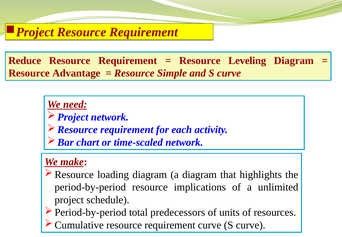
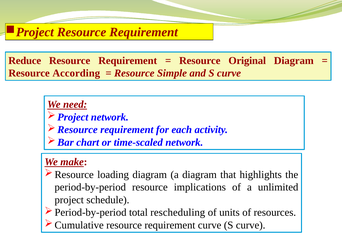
Leveling: Leveling -> Original
Advantage: Advantage -> According
predecessors: predecessors -> rescheduling
